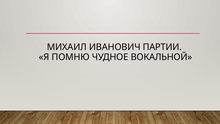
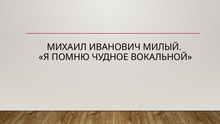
ПАРТИИ: ПАРТИИ -> МИЛЫЙ
